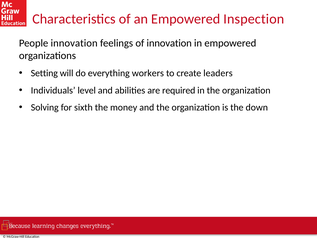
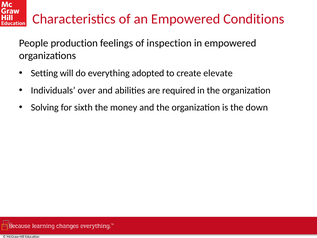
Inspection: Inspection -> Conditions
People innovation: innovation -> production
of innovation: innovation -> inspection
workers: workers -> adopted
leaders: leaders -> elevate
level: level -> over
